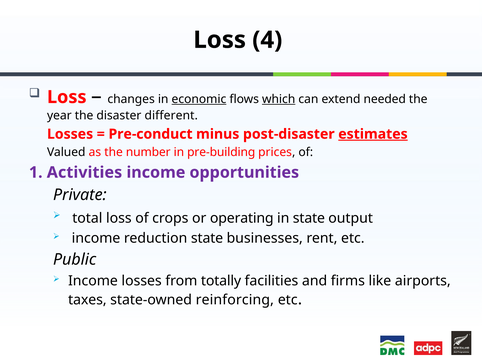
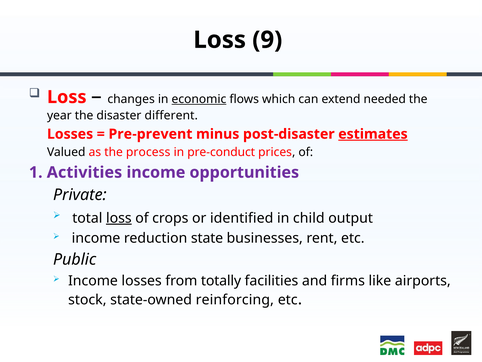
4: 4 -> 9
which underline: present -> none
Pre-conduct: Pre-conduct -> Pre-prevent
number: number -> process
pre-building: pre-building -> pre-conduct
loss at (119, 218) underline: none -> present
operating: operating -> identified
in state: state -> child
taxes: taxes -> stock
